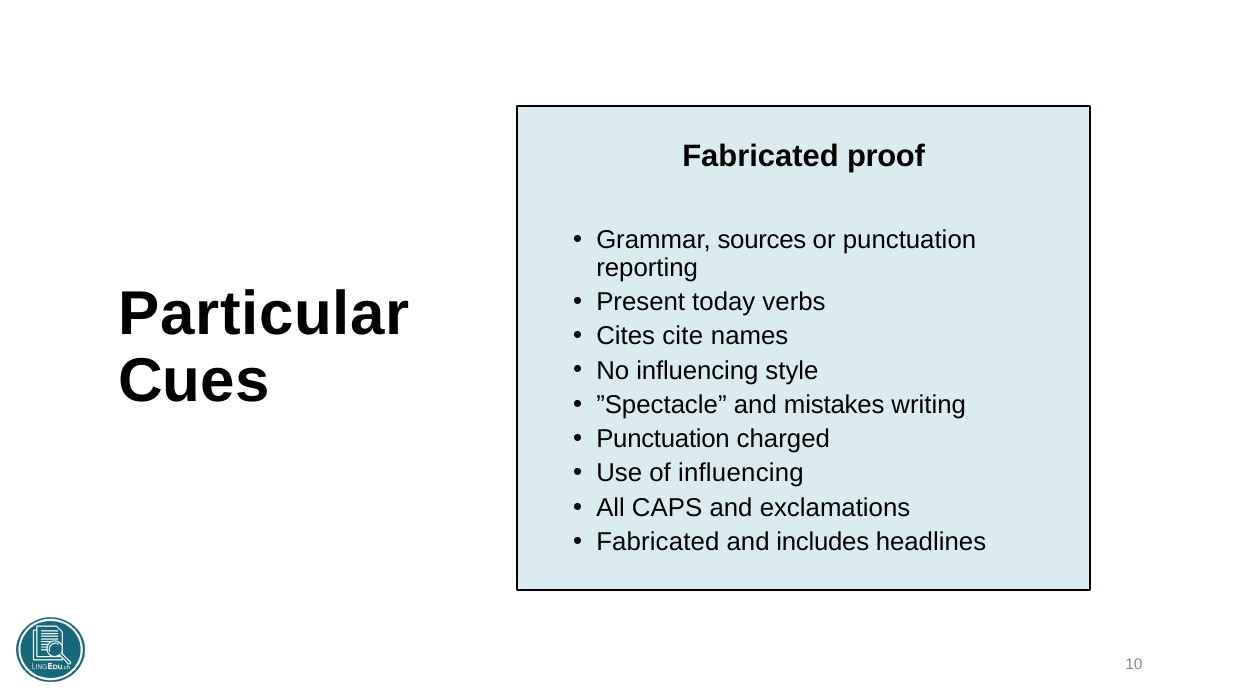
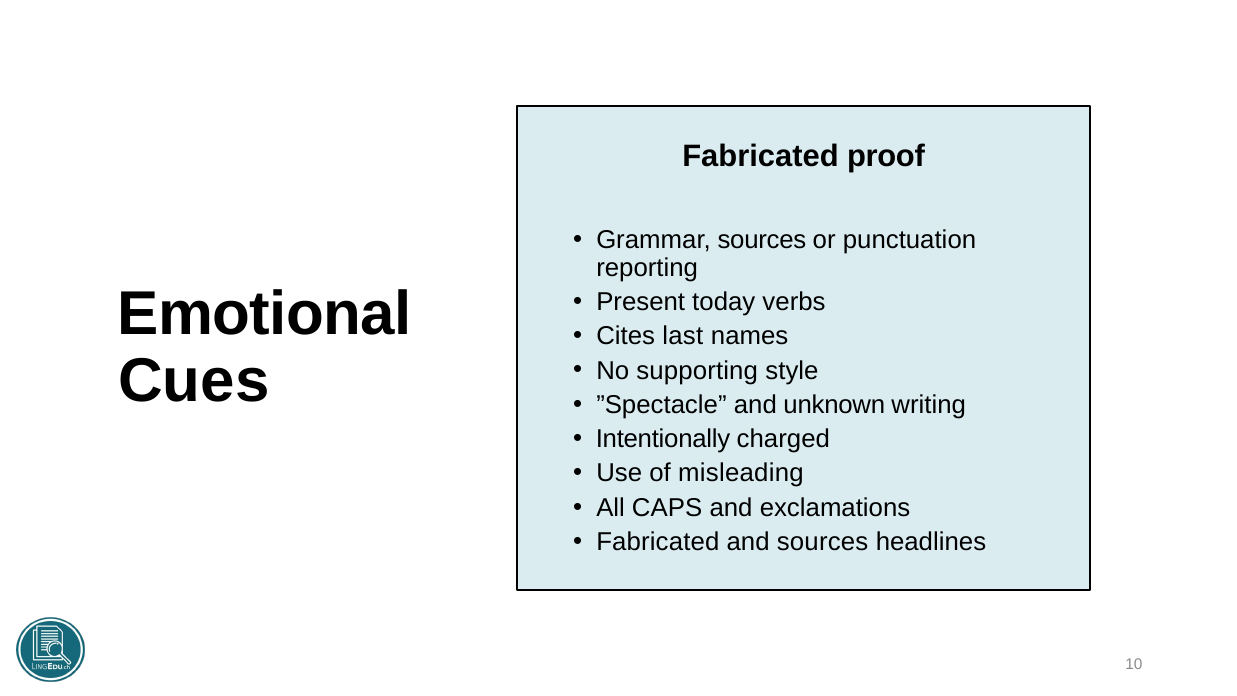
Particular: Particular -> Emotional
cite: cite -> last
No influencing: influencing -> supporting
mistakes: mistakes -> unknown
Punctuation at (663, 439): Punctuation -> Intentionally
of influencing: influencing -> misleading
and includes: includes -> sources
